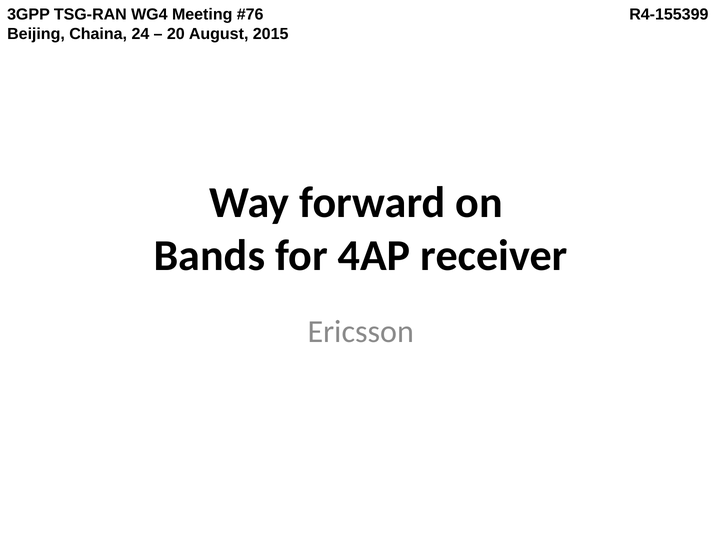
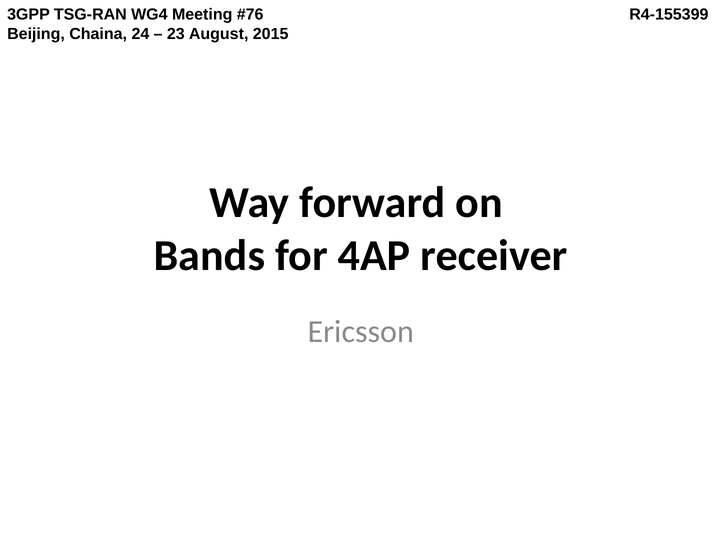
20: 20 -> 23
